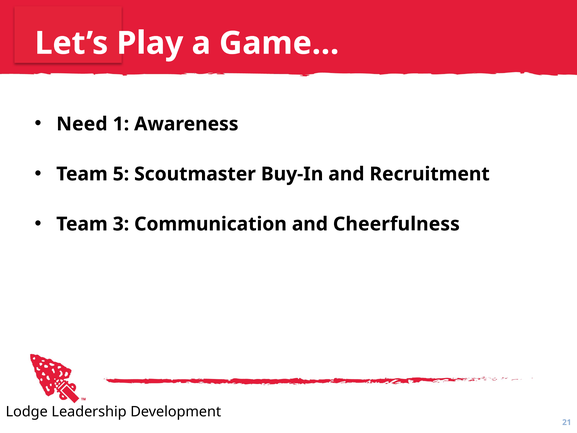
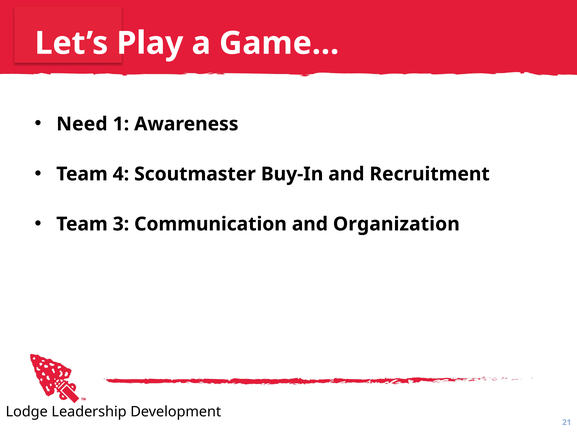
5: 5 -> 4
Cheerfulness: Cheerfulness -> Organization
